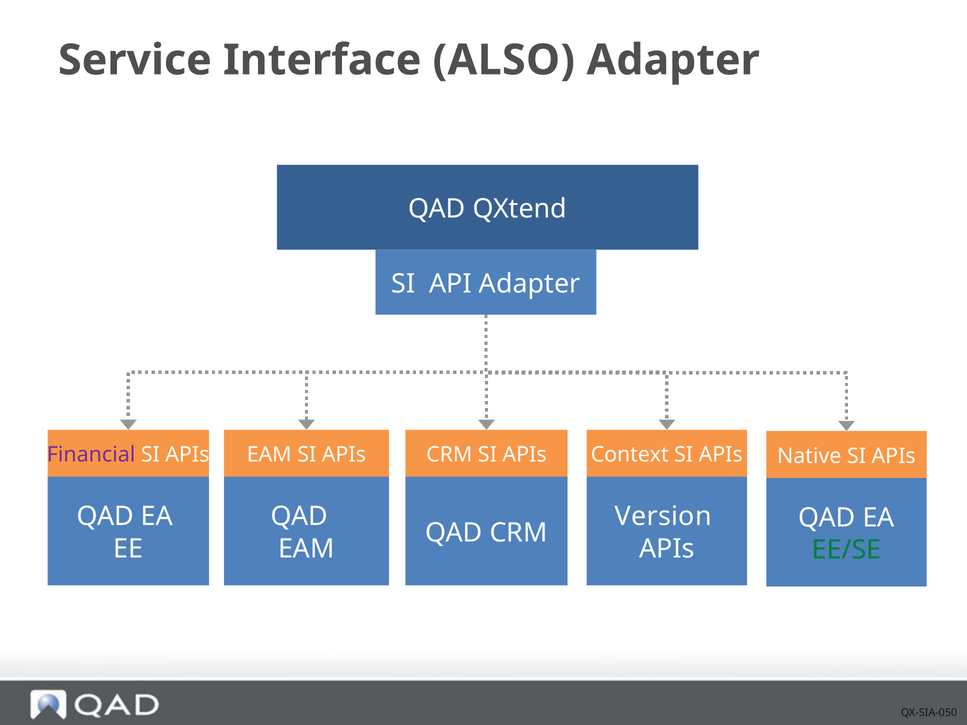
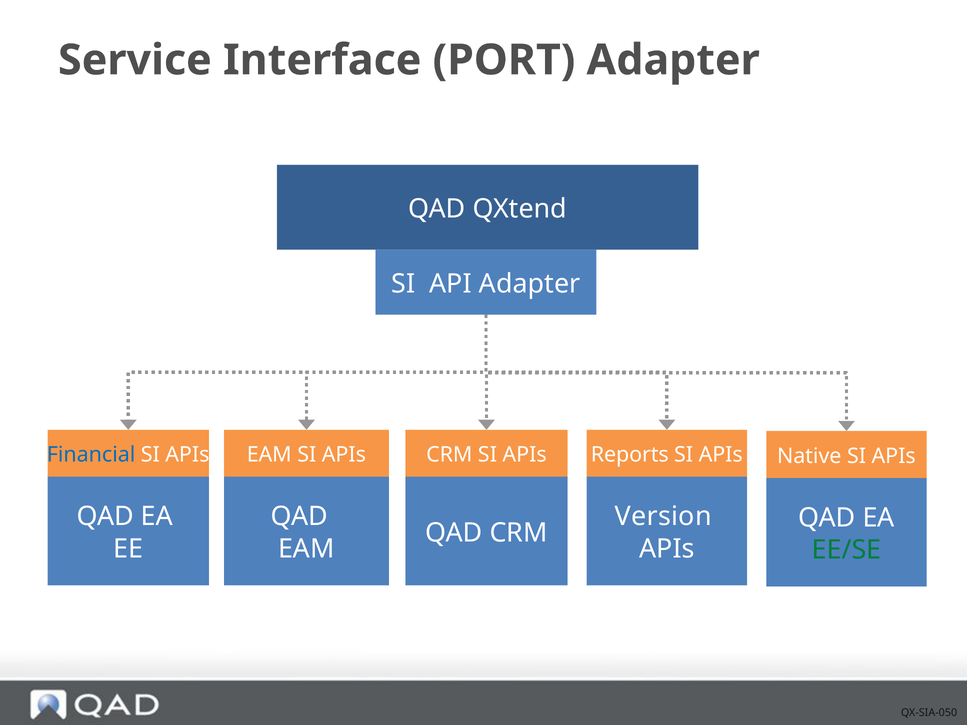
ALSO: ALSO -> PORT
Financial colour: purple -> blue
Context: Context -> Reports
